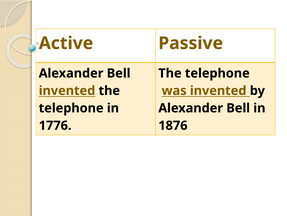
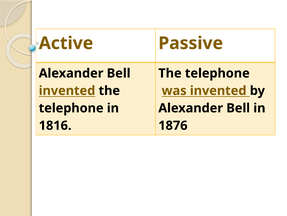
1776: 1776 -> 1816
